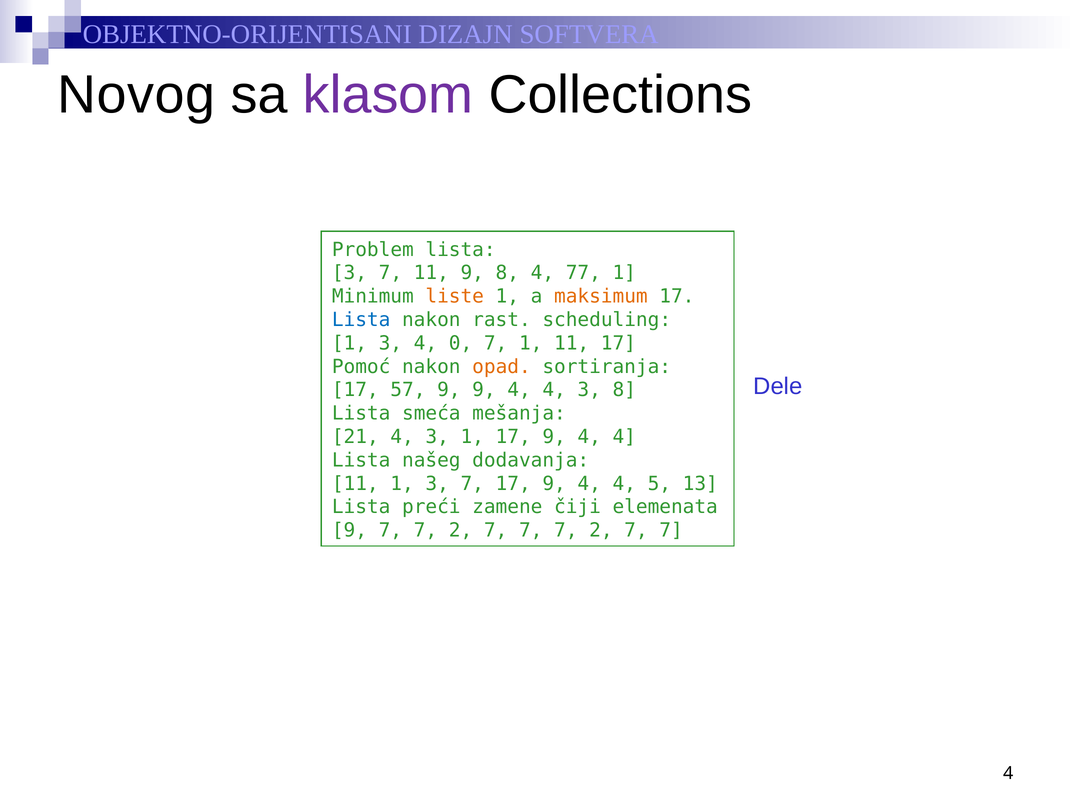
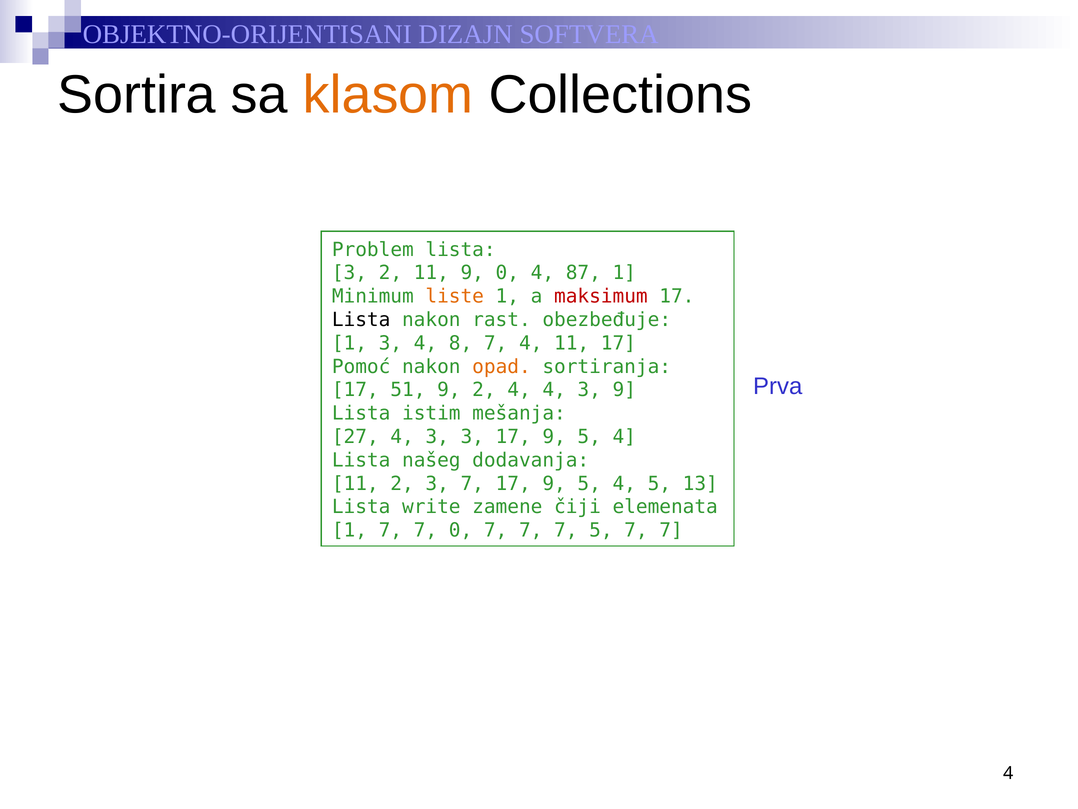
Novog: Novog -> Sortira
klasom colour: purple -> orange
7 at (390, 273): 7 -> 2
9 8: 8 -> 0
77: 77 -> 87
maksimum colour: orange -> red
Lista at (361, 320) colour: blue -> black
scheduling: scheduling -> obezbeđuje
0: 0 -> 8
7 1: 1 -> 4
Dele: Dele -> Prva
57: 57 -> 51
9 9: 9 -> 2
3 8: 8 -> 9
smeća: smeća -> istim
21: 21 -> 27
3 1: 1 -> 3
4 at (589, 437): 4 -> 5
11 1: 1 -> 2
7 17 9 4: 4 -> 5
preći: preći -> write
9 at (349, 530): 9 -> 1
2 at (461, 530): 2 -> 0
7 7 7 2: 2 -> 5
